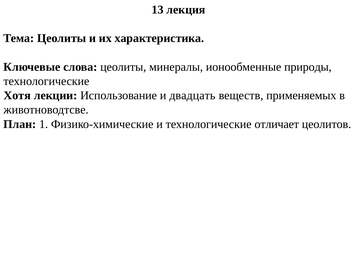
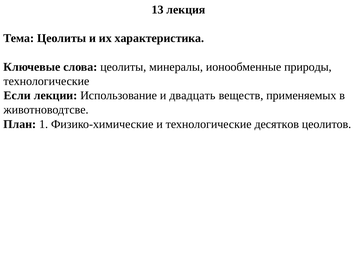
Хотя: Хотя -> Если
отличает: отличает -> десятков
